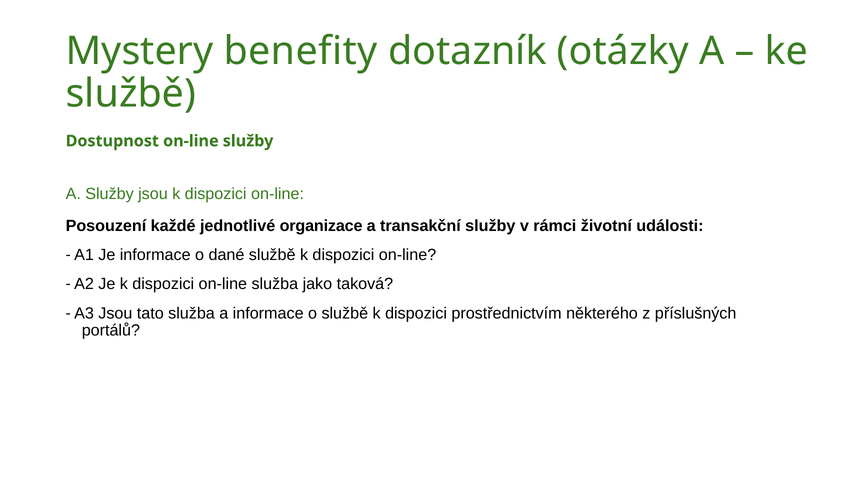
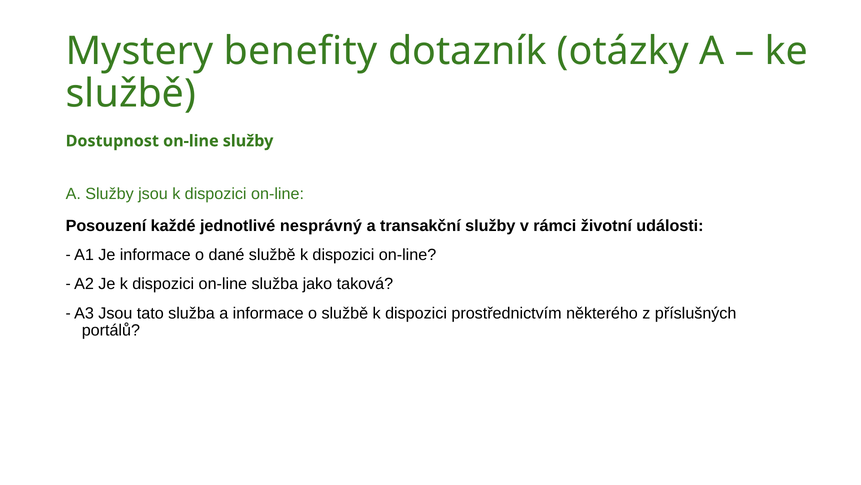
organizace: organizace -> nesprávný
